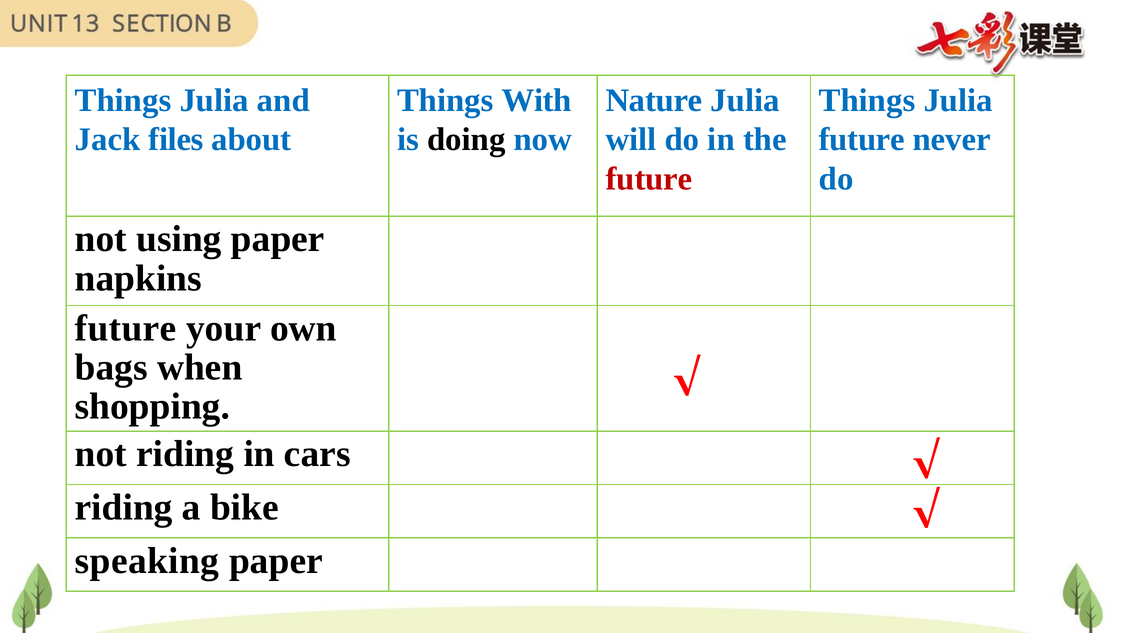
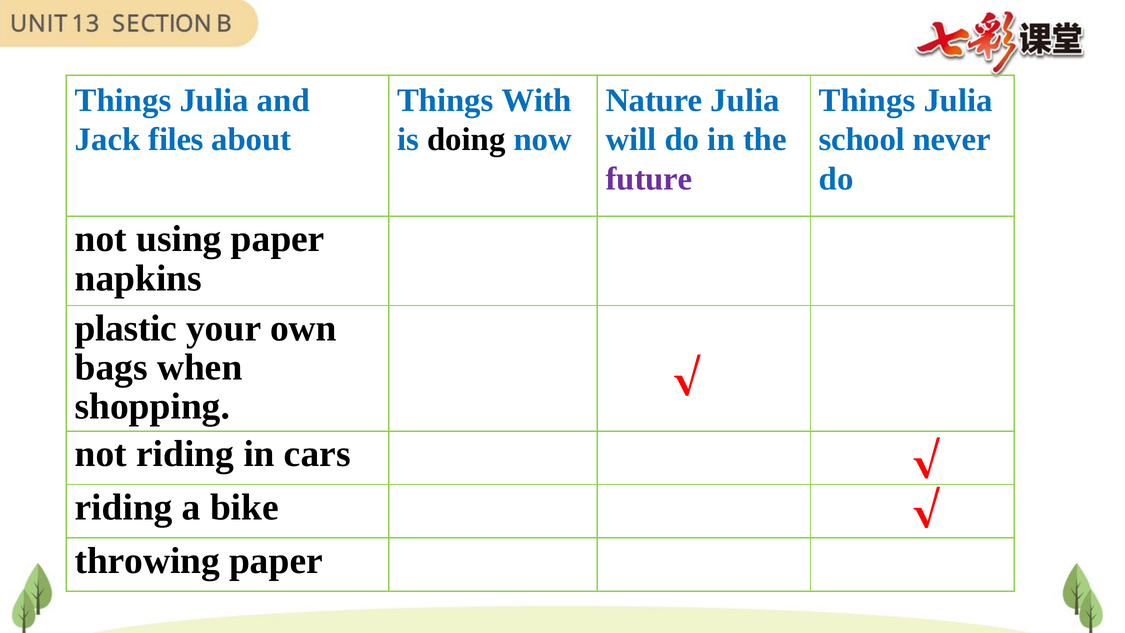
future at (862, 140): future -> school
future at (649, 179) colour: red -> purple
future at (126, 328): future -> plastic
speaking: speaking -> throwing
